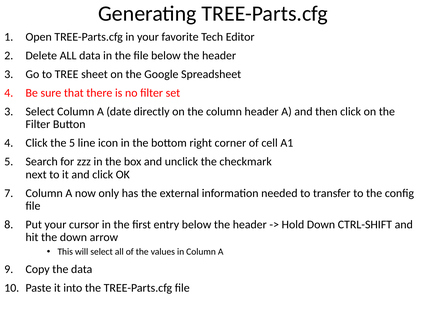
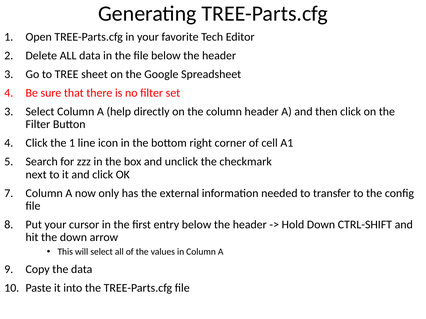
date: date -> help
the 5: 5 -> 1
